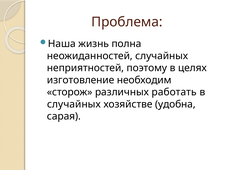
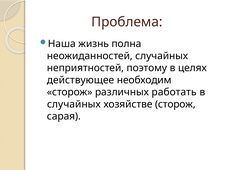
изготовление: изготовление -> действующее
хозяйстве удобна: удобна -> сторож
